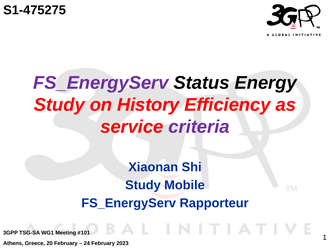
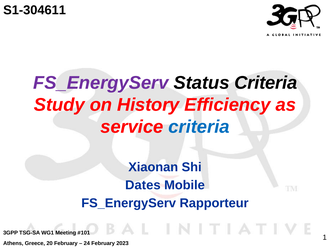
S1-475275: S1-475275 -> S1-304611
Status Energy: Energy -> Criteria
criteria at (199, 127) colour: purple -> blue
Study at (143, 185): Study -> Dates
